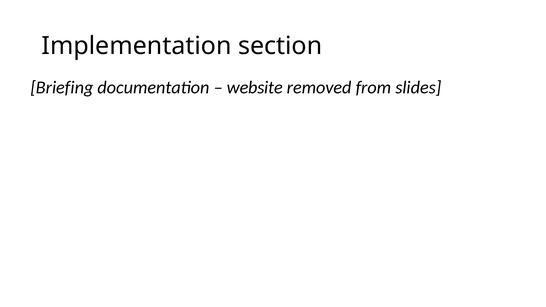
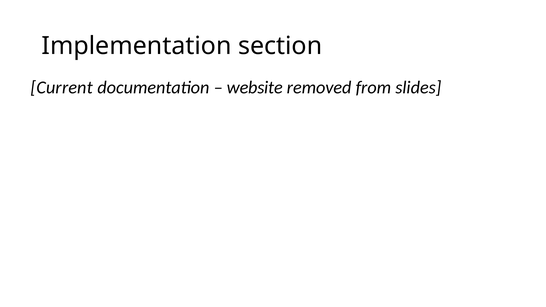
Briefing: Briefing -> Current
